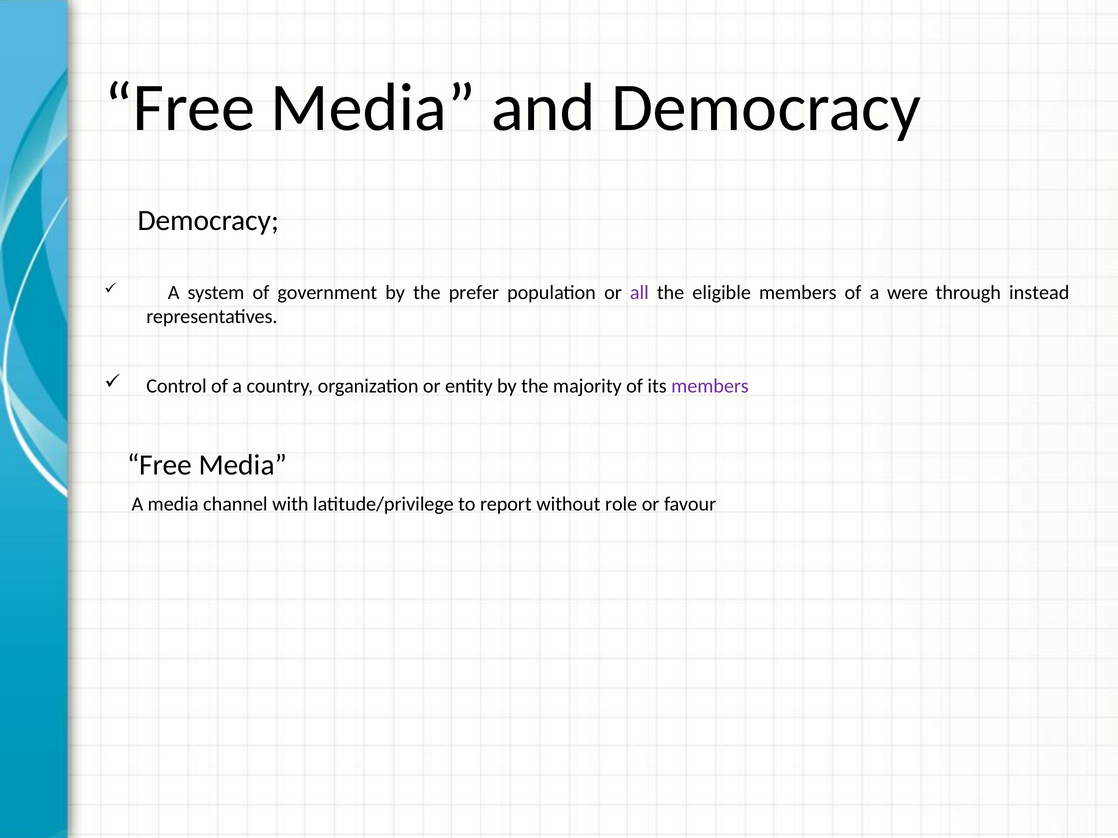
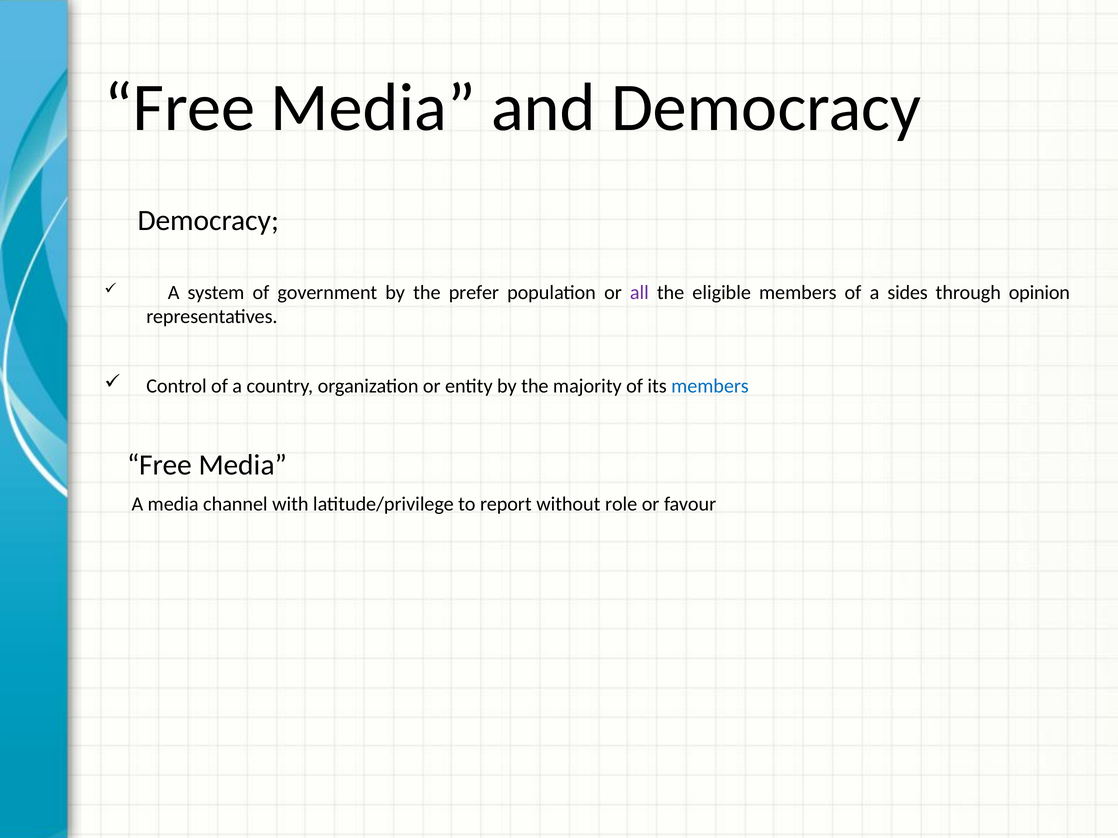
were: were -> sides
instead: instead -> opinion
members at (710, 386) colour: purple -> blue
